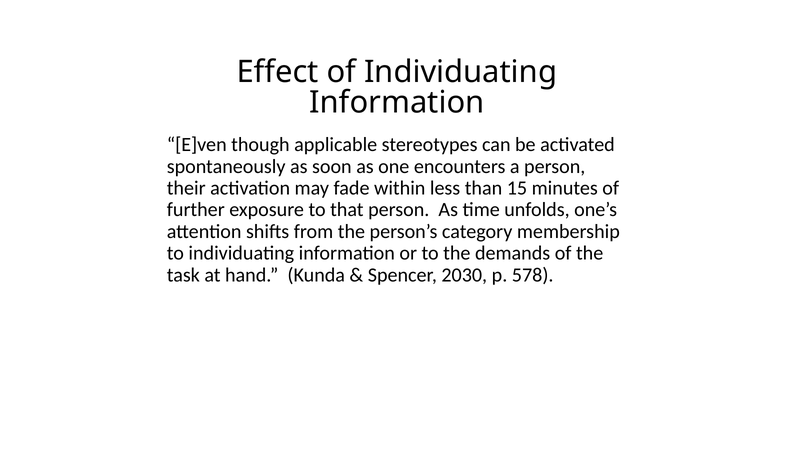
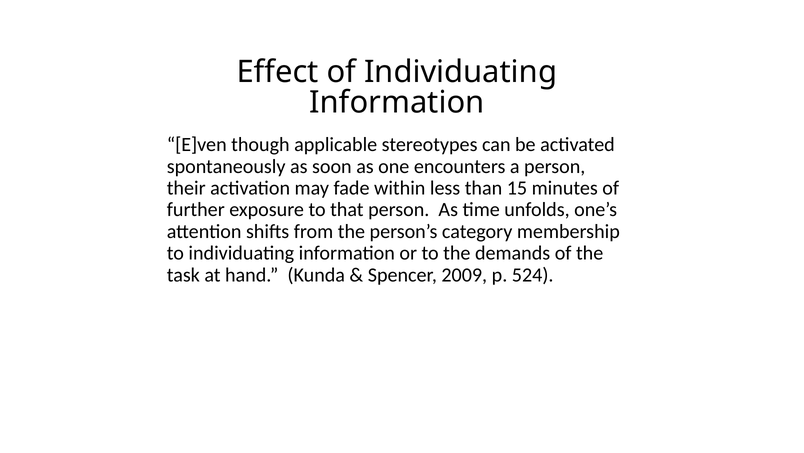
2030: 2030 -> 2009
578: 578 -> 524
